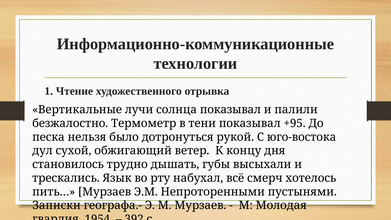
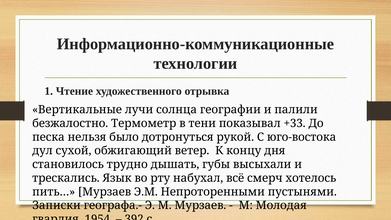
солнца показывал: показывал -> географии
+95: +95 -> +33
